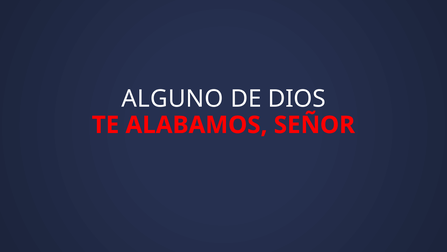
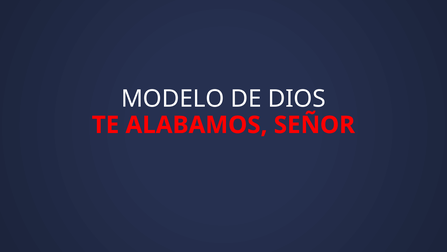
ALGUNO: ALGUNO -> MODELO
